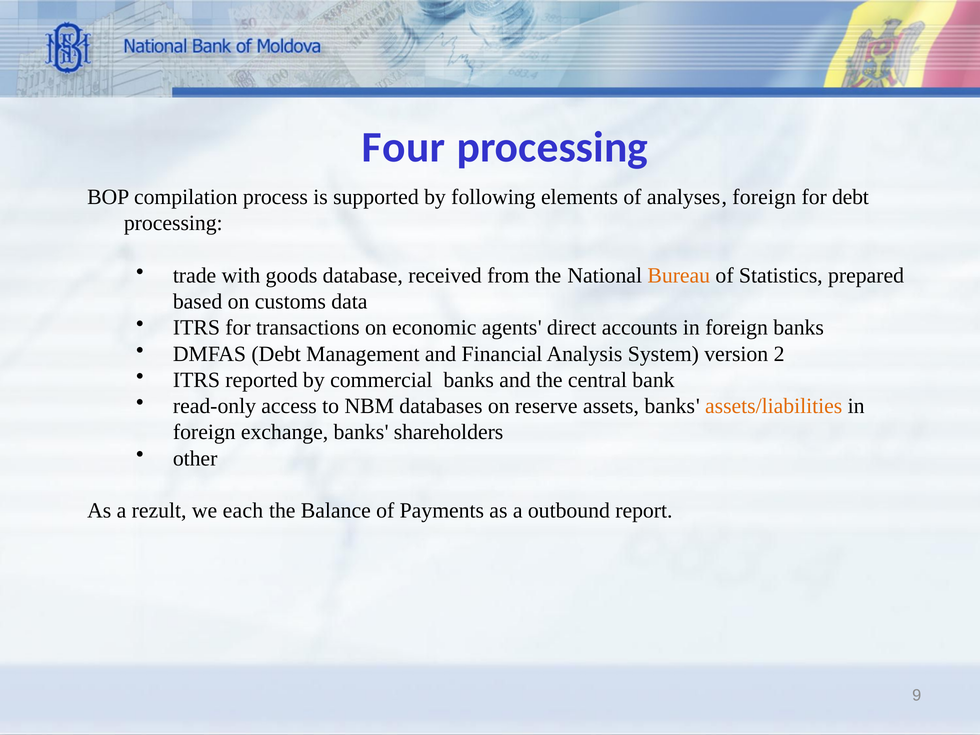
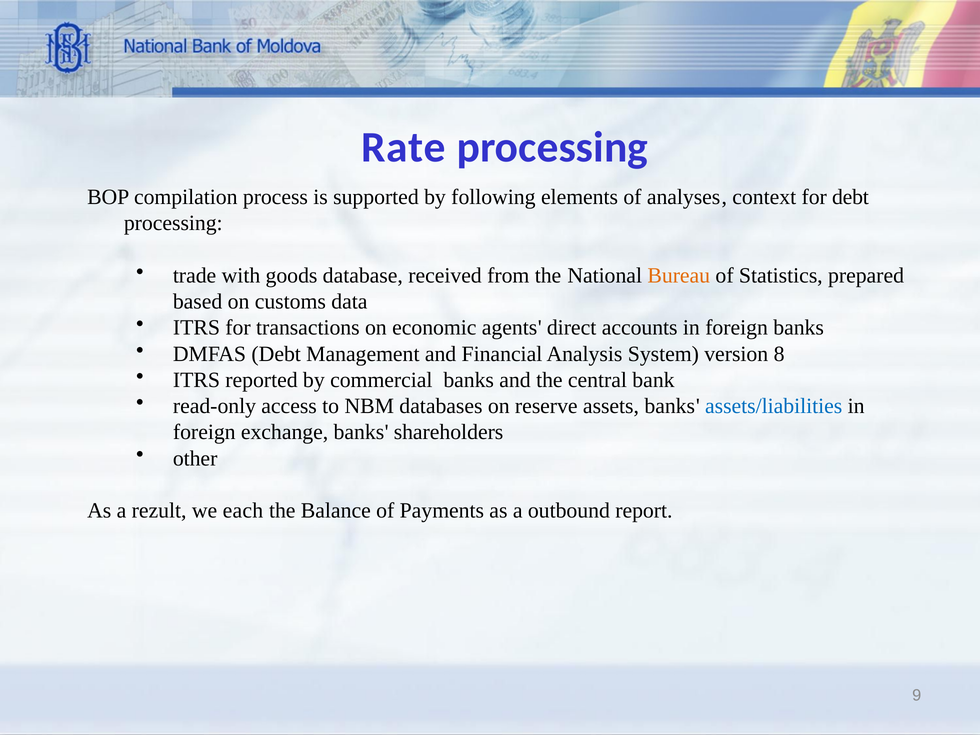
Four: Four -> Rate
analyses foreign: foreign -> context
2: 2 -> 8
assets/liabilities colour: orange -> blue
